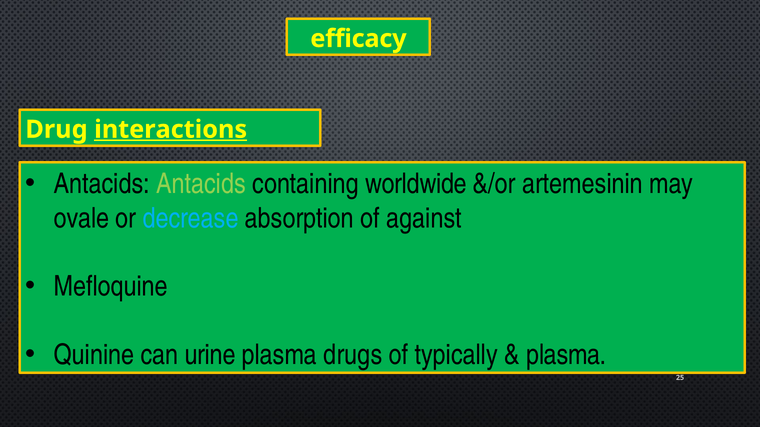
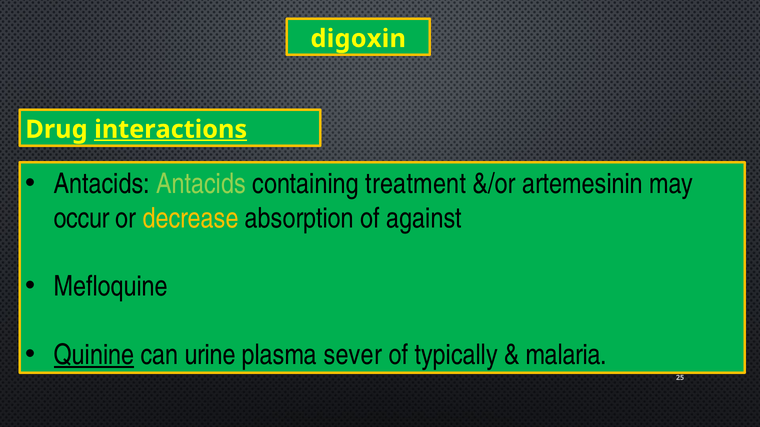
efficacy: efficacy -> digoxin
worldwide: worldwide -> treatment
ovale: ovale -> occur
decrease colour: light blue -> yellow
Quinine underline: none -> present
drugs: drugs -> sever
plasma at (566, 355): plasma -> malaria
